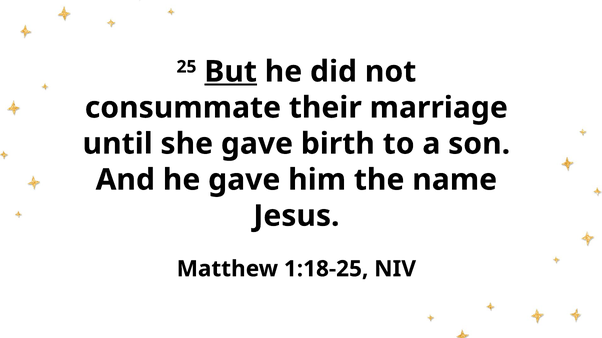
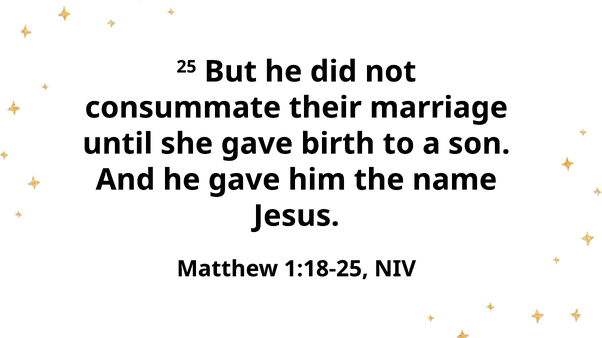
But underline: present -> none
